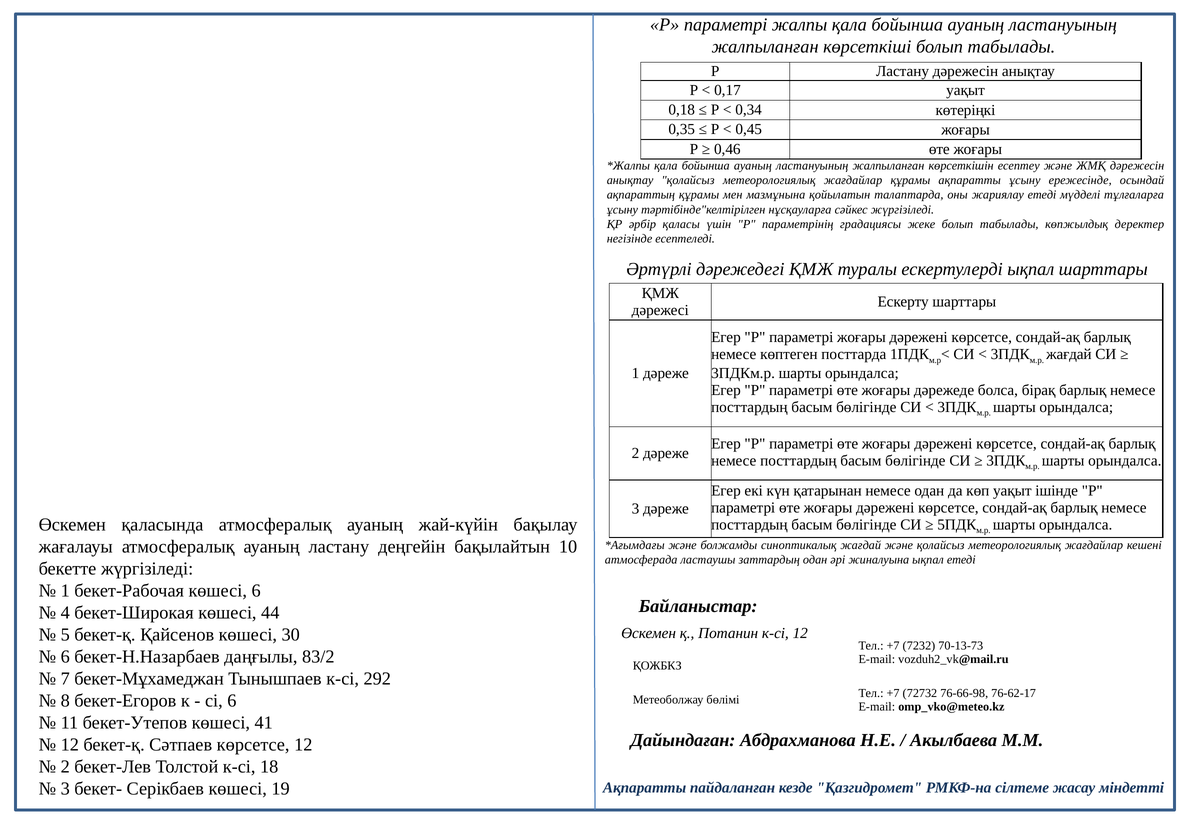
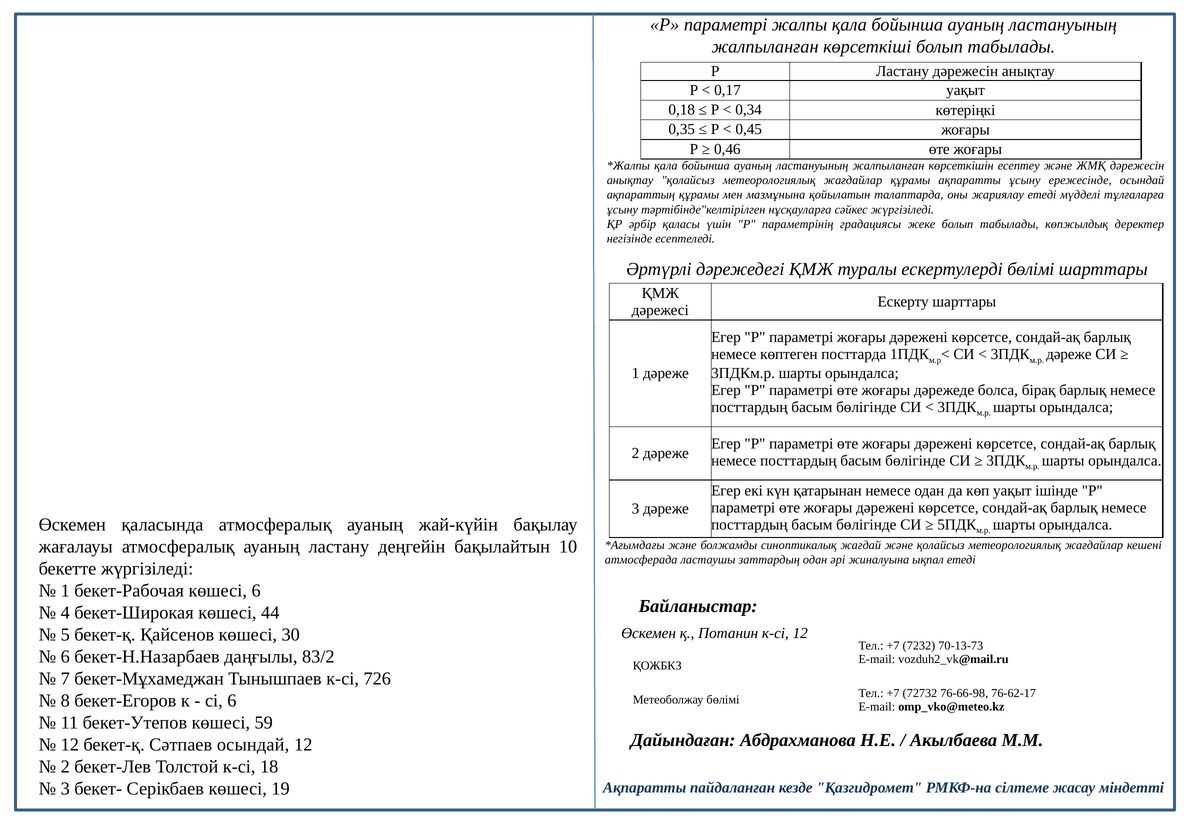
ескертулерді ықпал: ықпал -> бөлімі
жағдай at (1069, 354): жағдай -> дәреже
292: 292 -> 726
41: 41 -> 59
Сәтпаев көрсетсе: көрсетсе -> осындай
